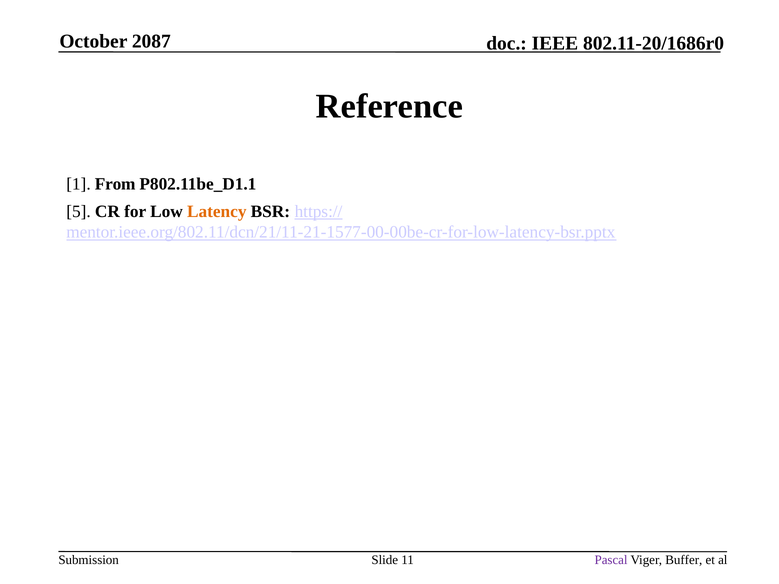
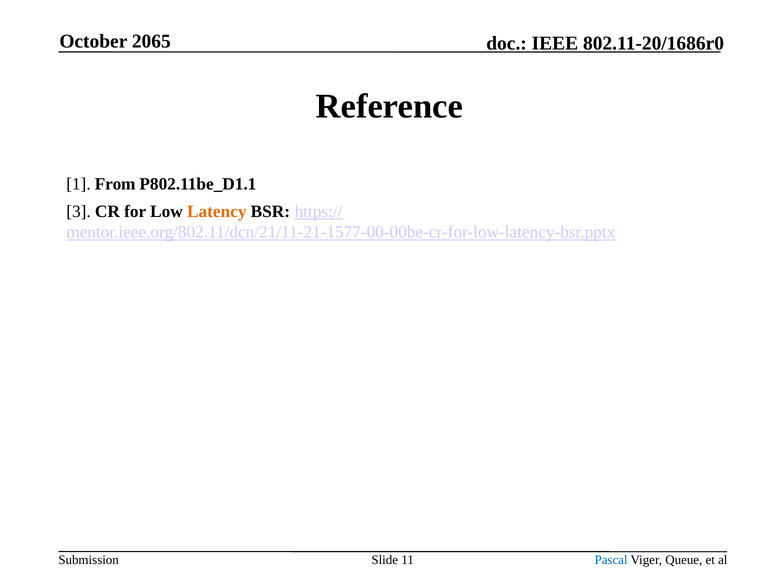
2087: 2087 -> 2065
5: 5 -> 3
Pascal colour: purple -> blue
Buffer: Buffer -> Queue
